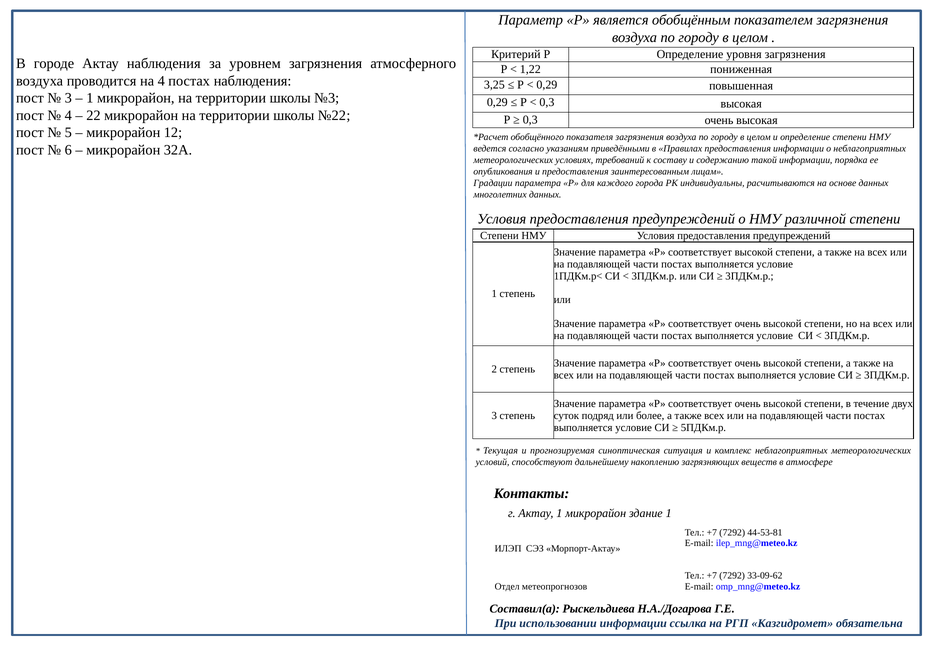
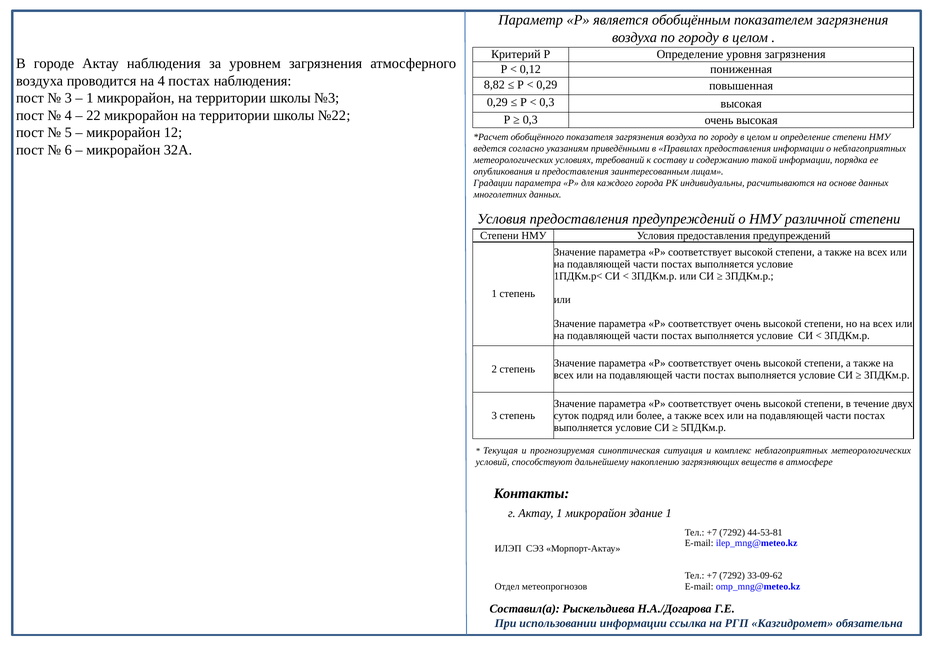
1,22: 1,22 -> 0,12
3,25: 3,25 -> 8,82
